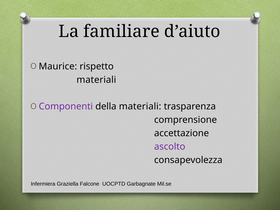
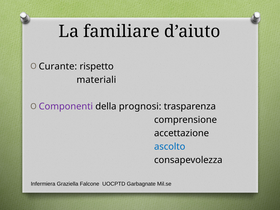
Maurice: Maurice -> Curante
della materiali: materiali -> prognosi
ascolto colour: purple -> blue
